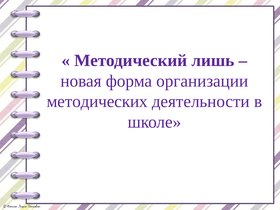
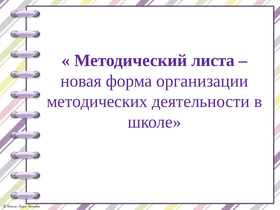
лишь: лишь -> листа
